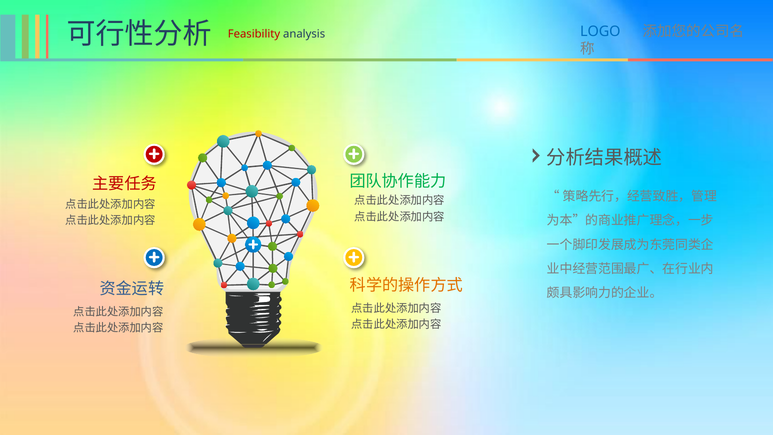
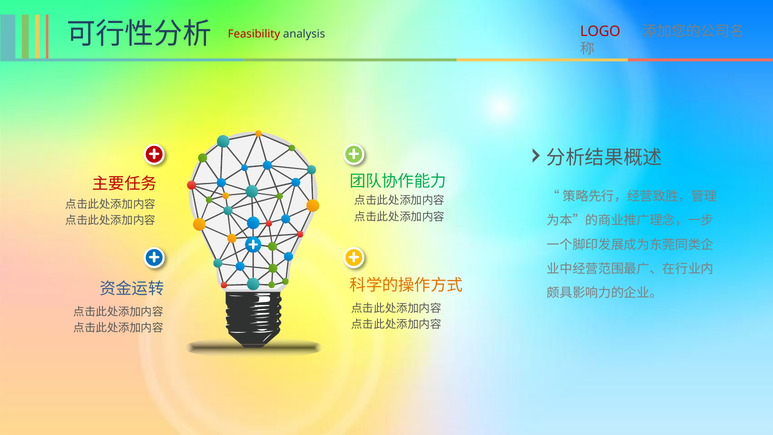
LOGO colour: blue -> red
